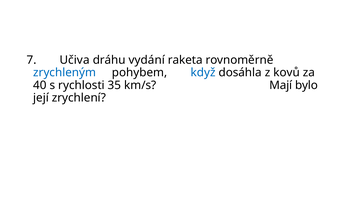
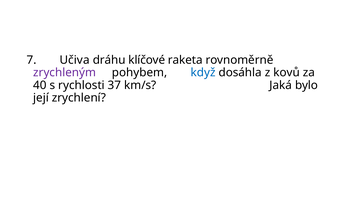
vydání: vydání -> klíčové
zrychleným colour: blue -> purple
35: 35 -> 37
Mají: Mají -> Jaká
